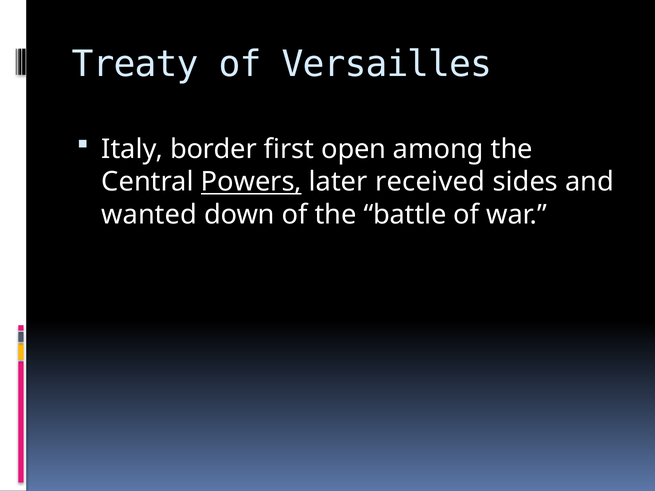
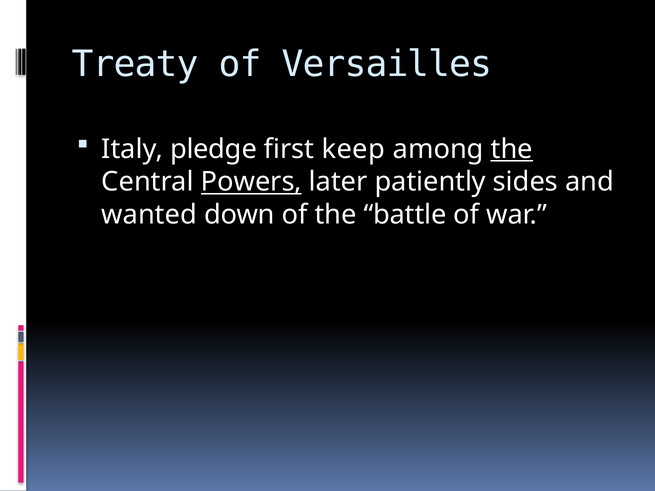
border: border -> pledge
open: open -> keep
the at (512, 149) underline: none -> present
received: received -> patiently
